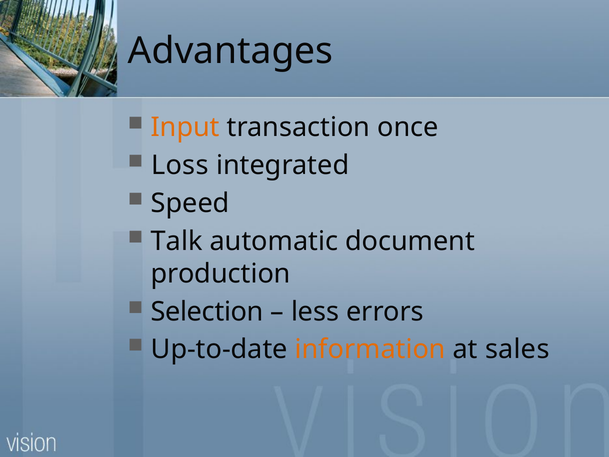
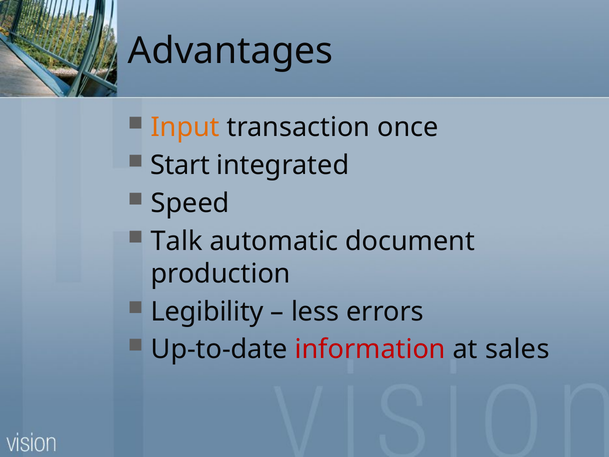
Loss: Loss -> Start
Selection: Selection -> Legibility
information colour: orange -> red
